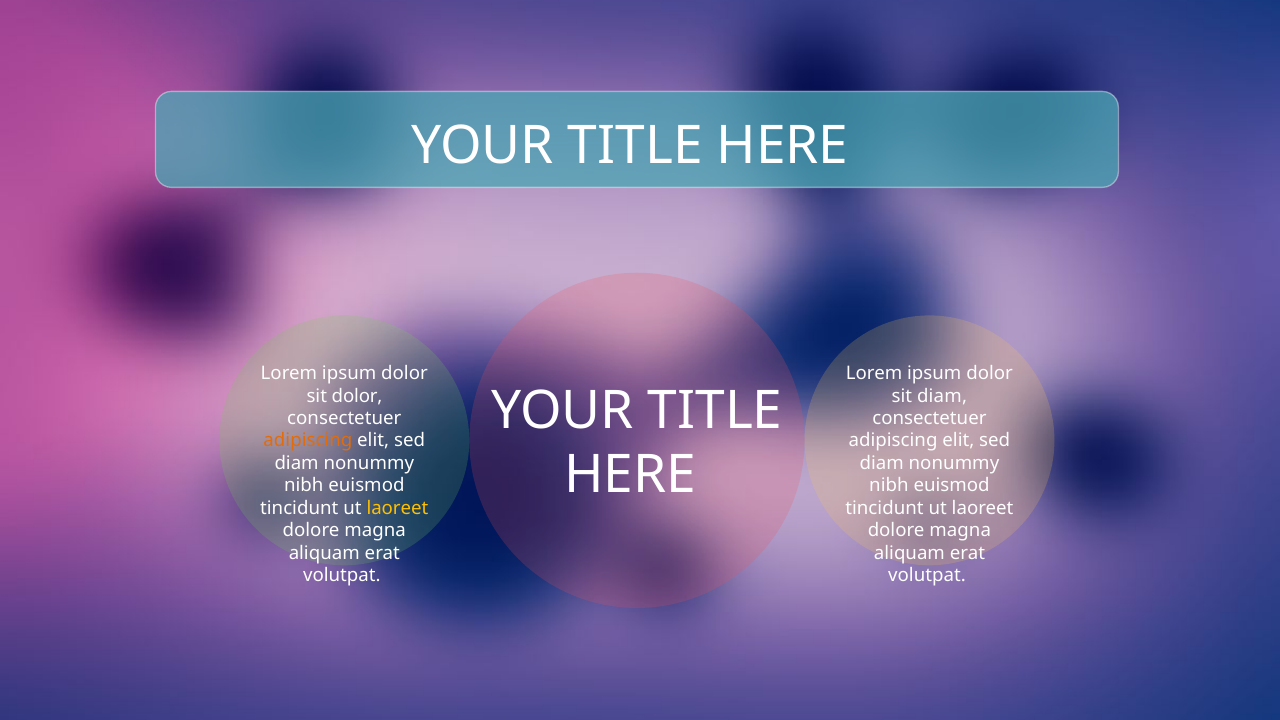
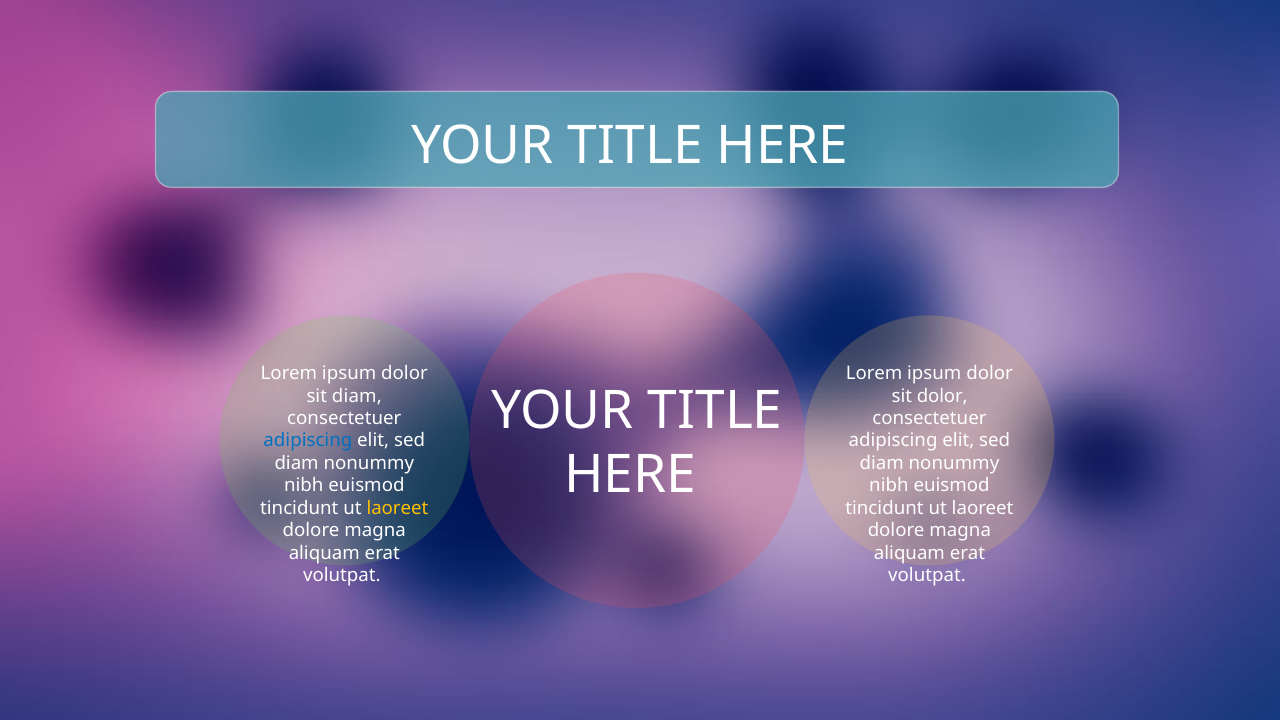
sit dolor: dolor -> diam
sit diam: diam -> dolor
adipiscing at (308, 441) colour: orange -> blue
